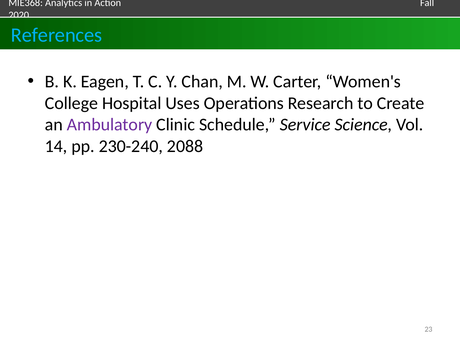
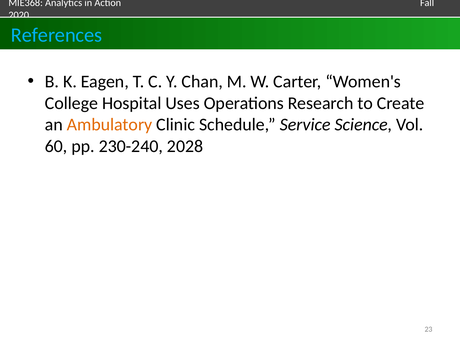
Ambulatory colour: purple -> orange
14: 14 -> 60
2088: 2088 -> 2028
